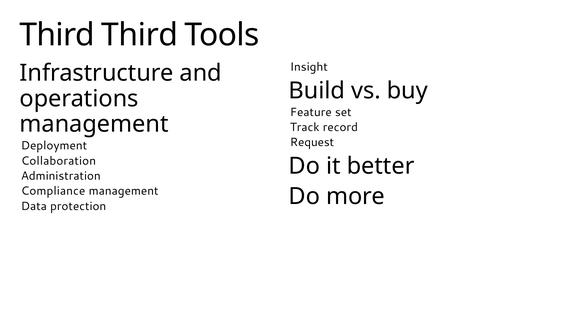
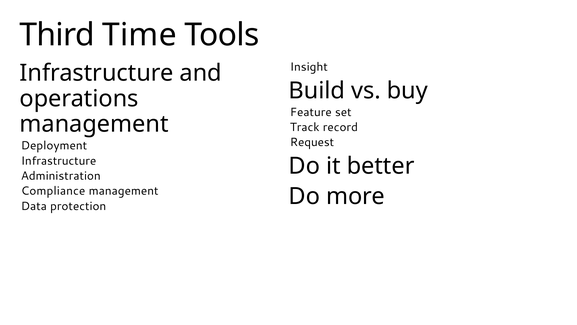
Third Third: Third -> Time
Collaboration at (58, 161): Collaboration -> Infrastructure
